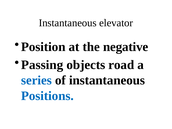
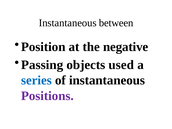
elevator: elevator -> between
road: road -> used
Positions colour: blue -> purple
